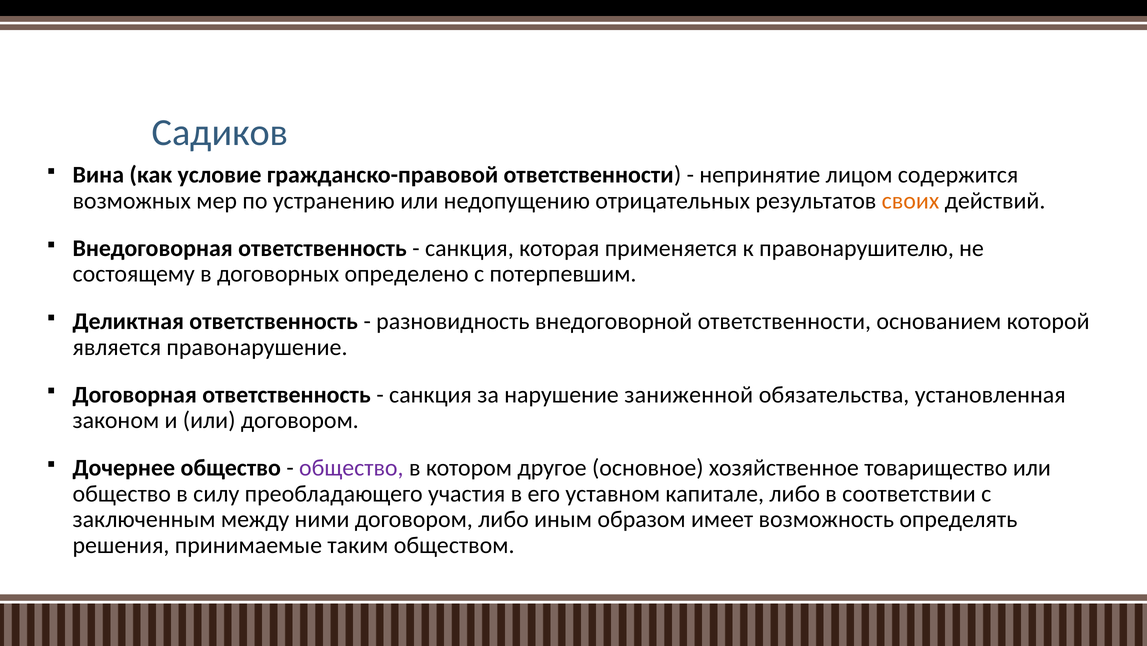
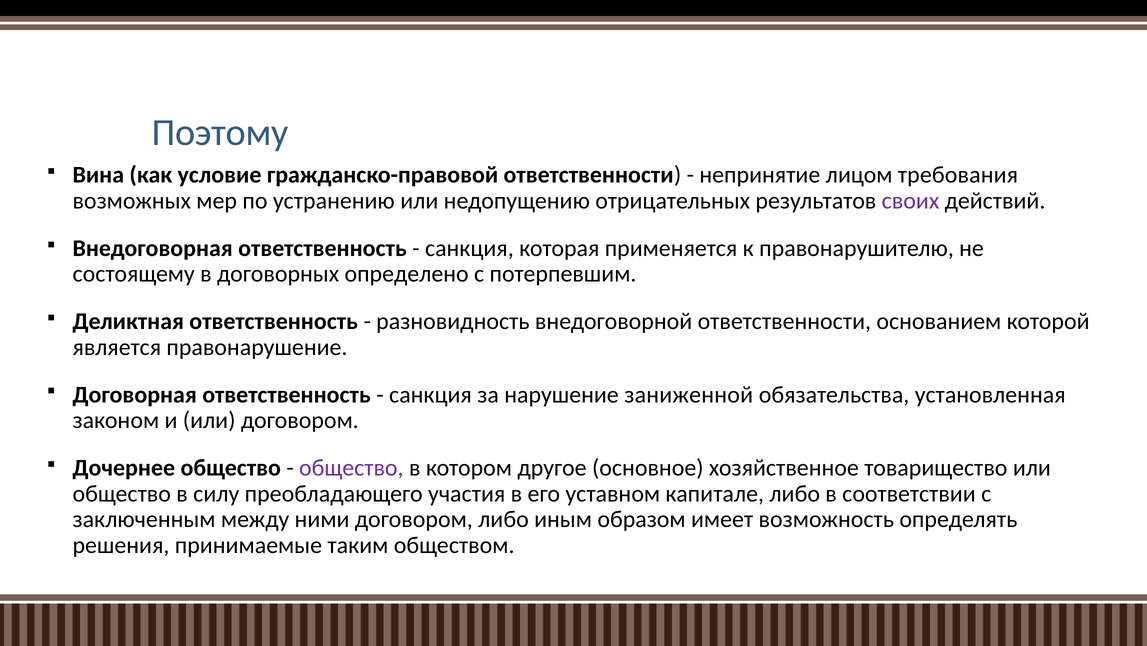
Садиков: Садиков -> Поэтому
содержится: содержится -> требования
своих colour: orange -> purple
